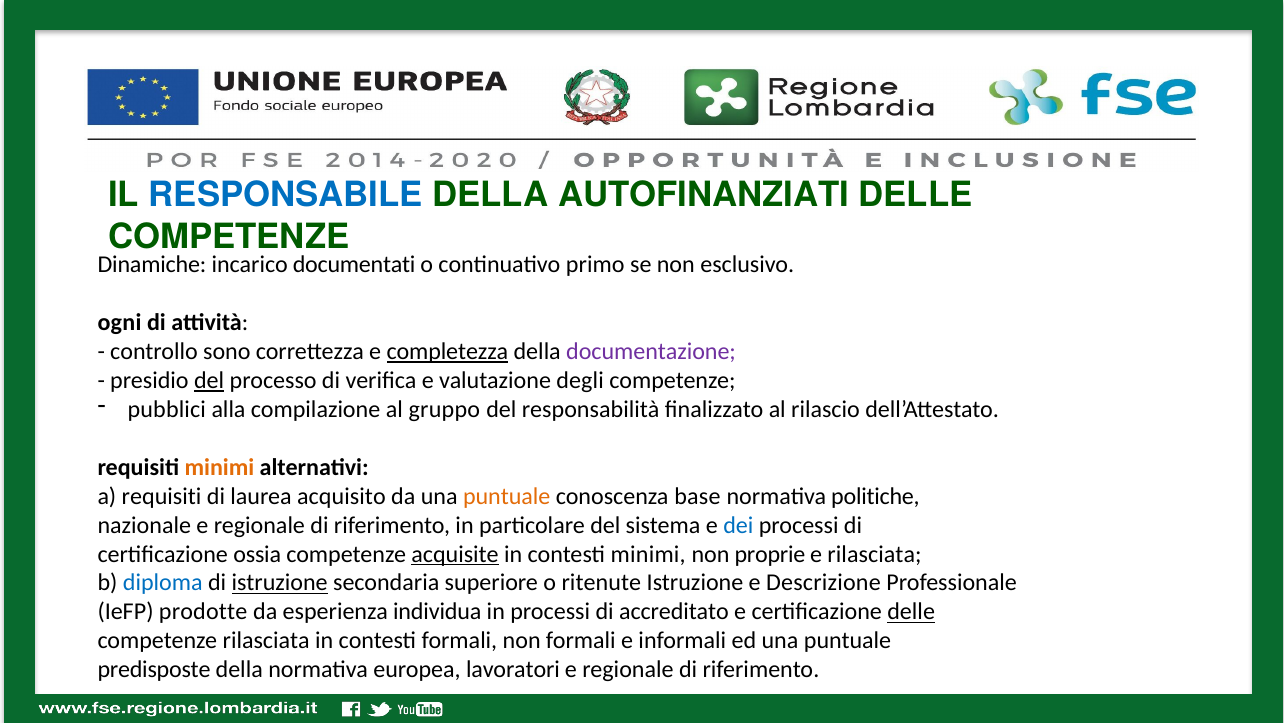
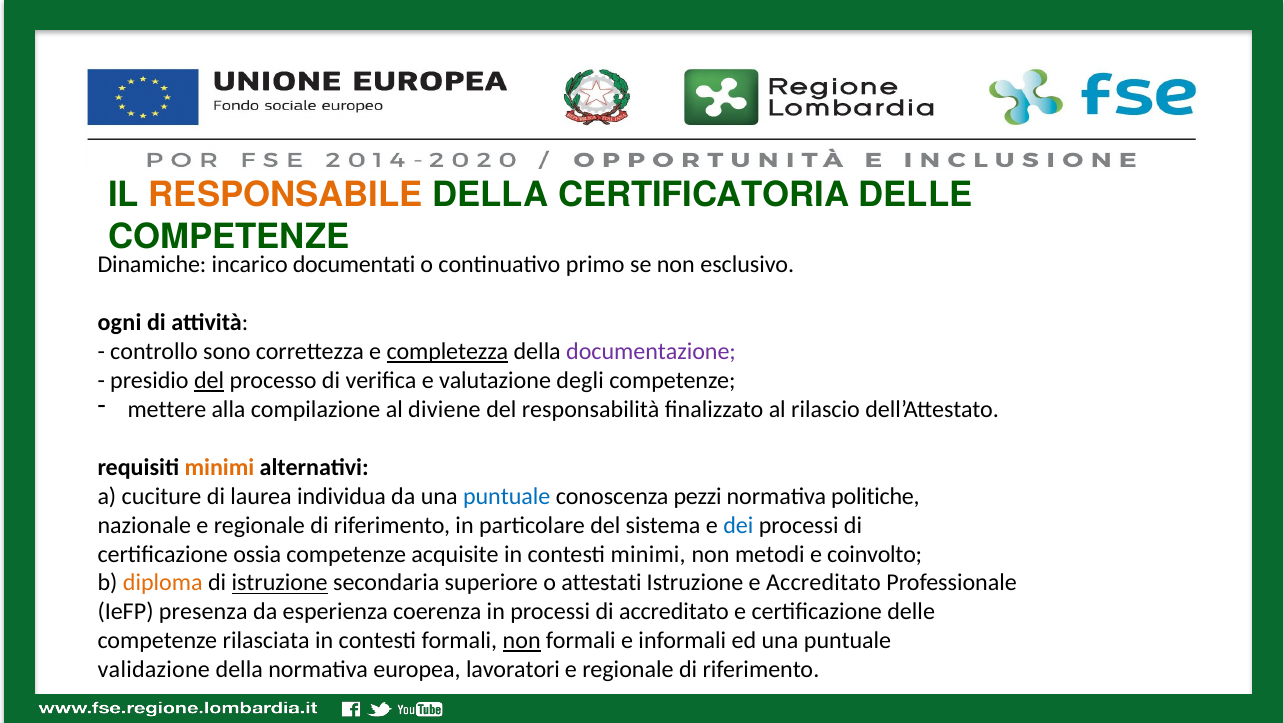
RESPONSABILE colour: blue -> orange
AUTOFINANZIATI: AUTOFINANZIATI -> CERTIFICATORIA
pubblici: pubblici -> mettere
gruppo: gruppo -> diviene
a requisiti: requisiti -> cuciture
acquisito: acquisito -> individua
puntuale at (507, 496) colour: orange -> blue
base: base -> pezzi
acquisite underline: present -> none
proprie: proprie -> metodi
e rilasciata: rilasciata -> coinvolto
diploma colour: blue -> orange
ritenute: ritenute -> attestati
e Descrizione: Descrizione -> Accreditato
prodotte: prodotte -> presenza
individua: individua -> coerenza
delle at (911, 611) underline: present -> none
non at (522, 640) underline: none -> present
predisposte: predisposte -> validazione
